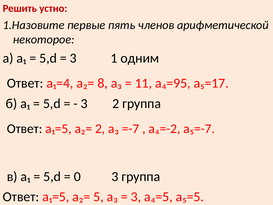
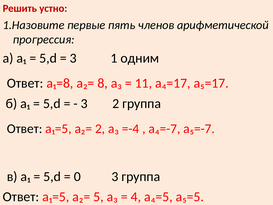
некоторое: некоторое -> прогрессия
а₁=4: а₁=4 -> а₁=8
а₄=95: а₄=95 -> а₄=17
=-7: =-7 -> =-4
а₄=-2: а₄=-2 -> а₄=-7
3 at (136, 197): 3 -> 4
